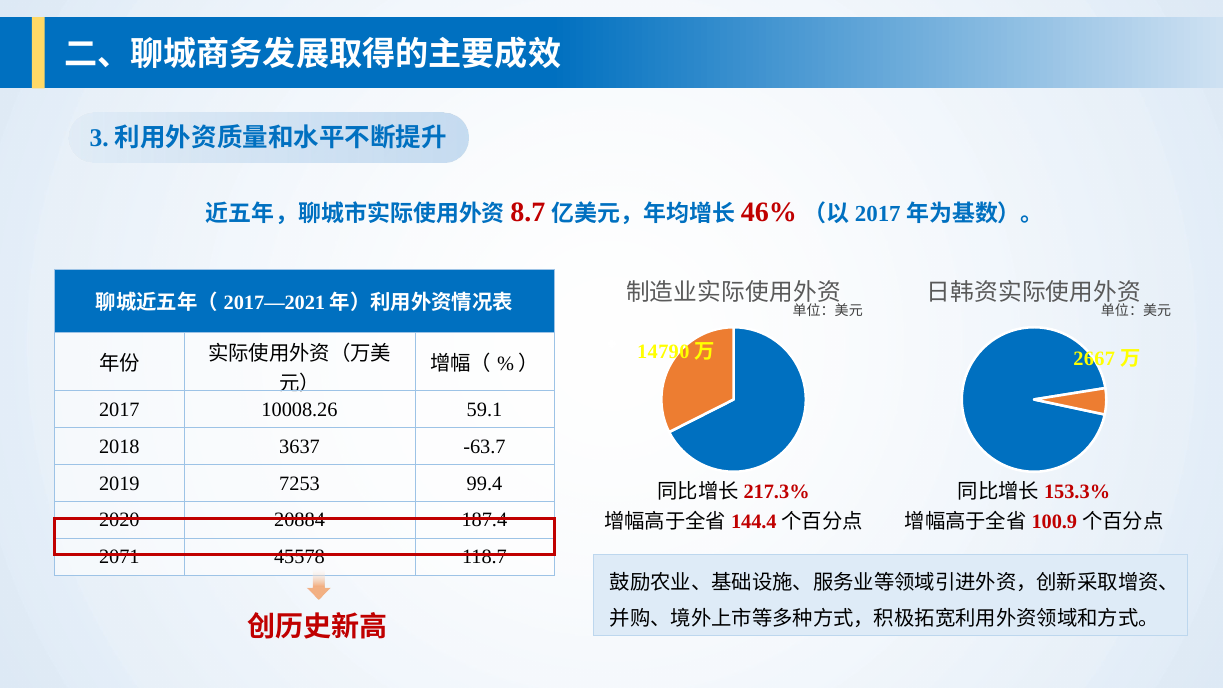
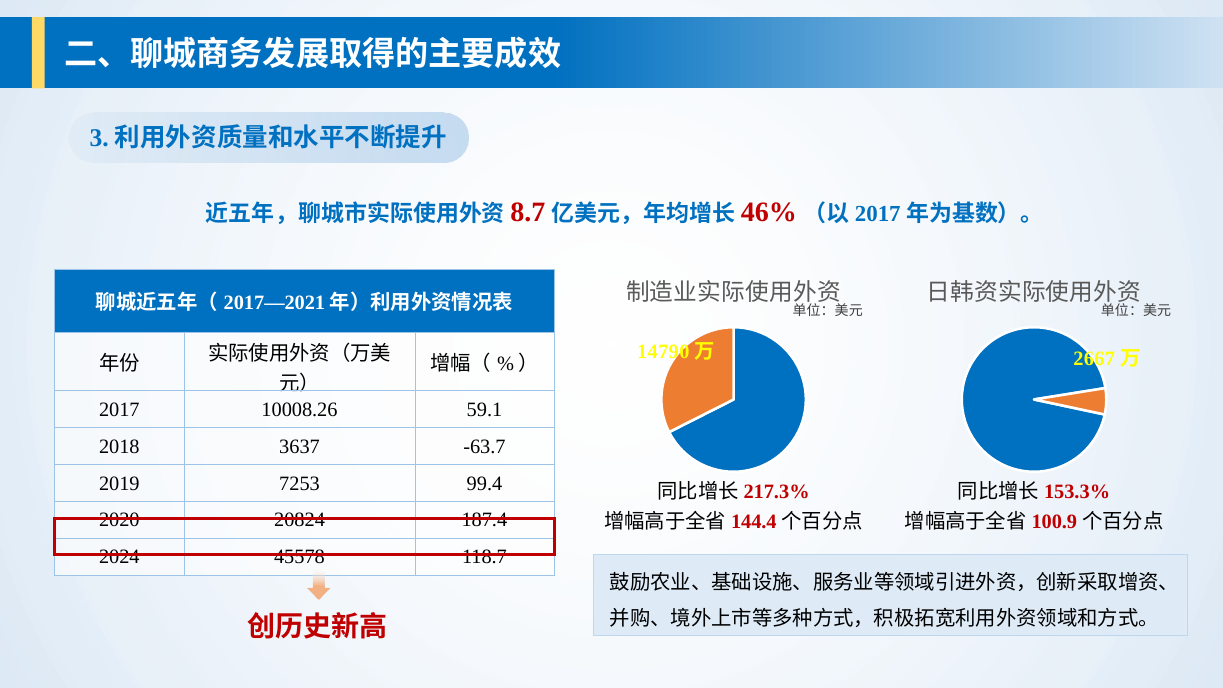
20884: 20884 -> 20824
2071: 2071 -> 2024
